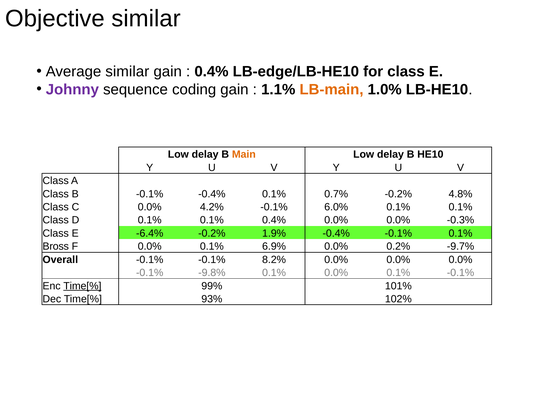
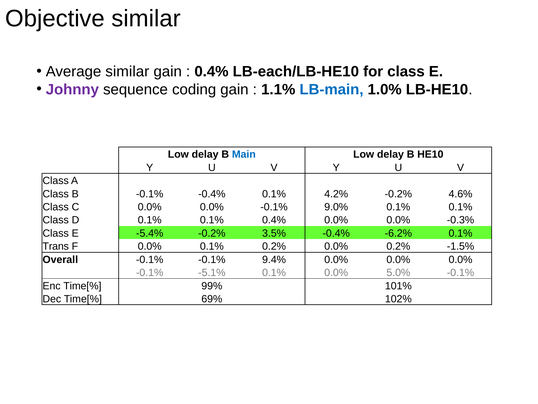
LB-edge/LB-HE10: LB-edge/LB-HE10 -> LB-each/LB-HE10
LB-main colour: orange -> blue
Main colour: orange -> blue
0.7%: 0.7% -> 4.2%
4.8%: 4.8% -> 4.6%
C 0.0% 4.2%: 4.2% -> 0.0%
6.0%: 6.0% -> 9.0%
-6.4%: -6.4% -> -5.4%
1.9%: 1.9% -> 3.5%
-0.4% -0.1%: -0.1% -> -6.2%
Bross: Bross -> Trans
0.1% 6.9%: 6.9% -> 0.2%
-9.7%: -9.7% -> -1.5%
8.2%: 8.2% -> 9.4%
-9.8%: -9.8% -> -5.1%
0.1% 0.0% 0.1%: 0.1% -> 5.0%
Time[% at (82, 286) underline: present -> none
93%: 93% -> 69%
